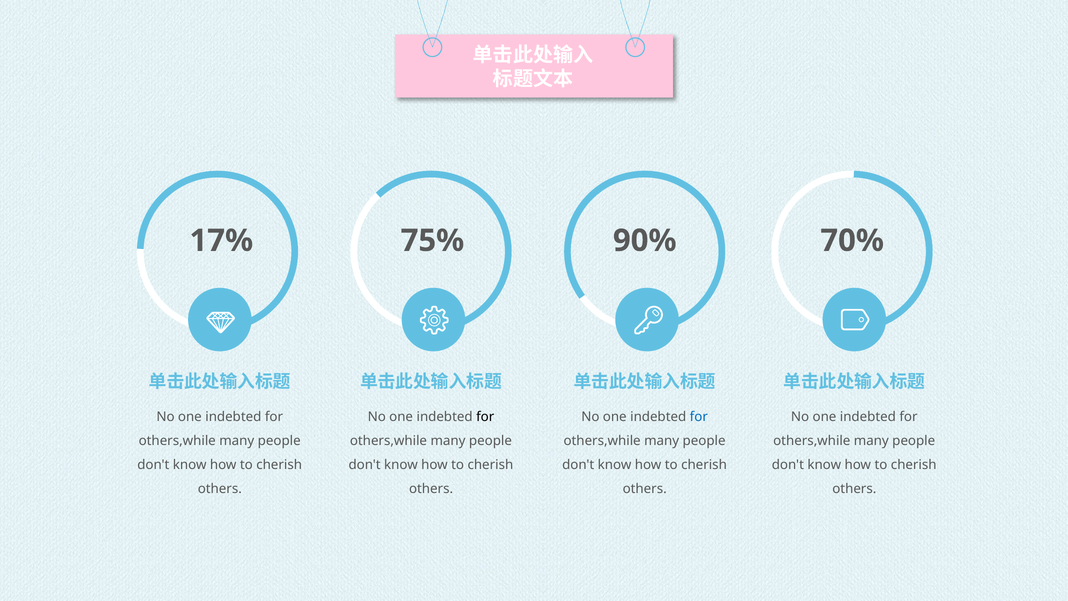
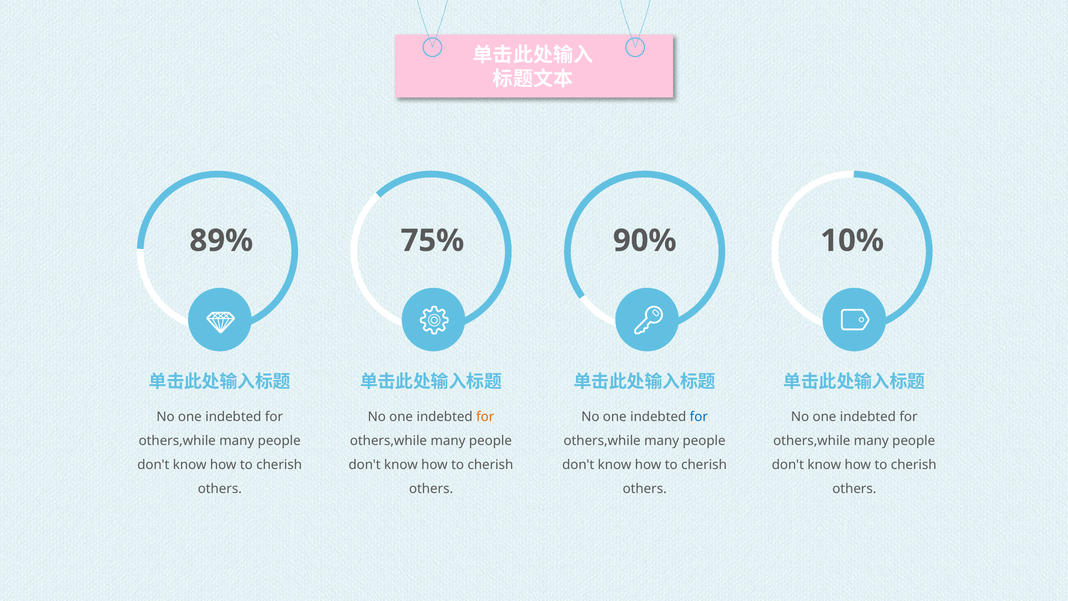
17%: 17% -> 89%
70%: 70% -> 10%
for at (485, 416) colour: black -> orange
